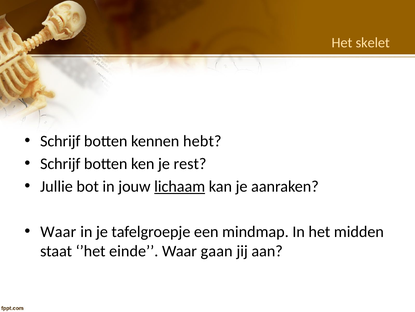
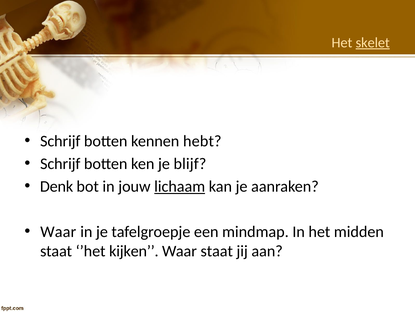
skelet underline: none -> present
rest: rest -> blijf
Jullie: Jullie -> Denk
einde: einde -> kijken
Waar gaan: gaan -> staat
